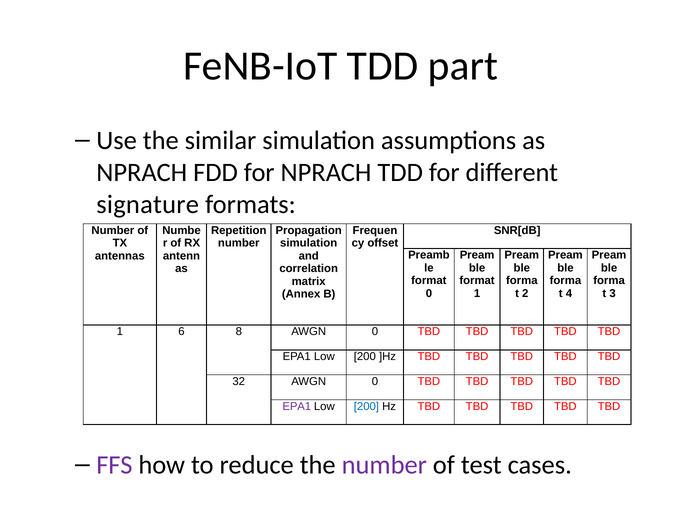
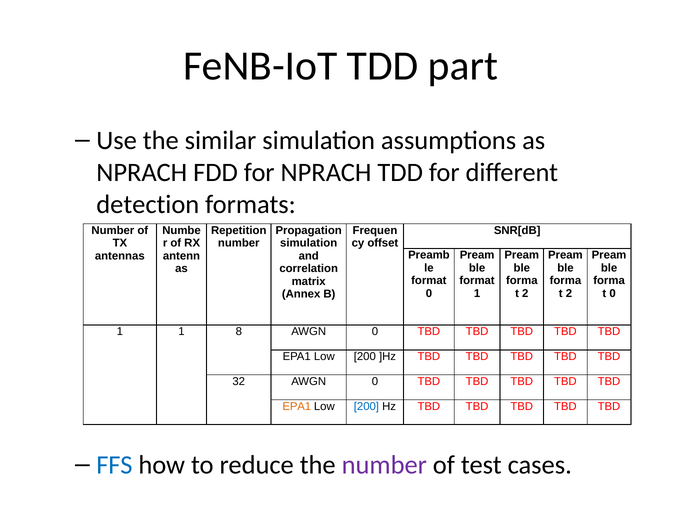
signature: signature -> detection
4 at (569, 293): 4 -> 2
3 at (613, 293): 3 -> 0
1 6: 6 -> 1
EPA1 at (297, 406) colour: purple -> orange
FFS colour: purple -> blue
